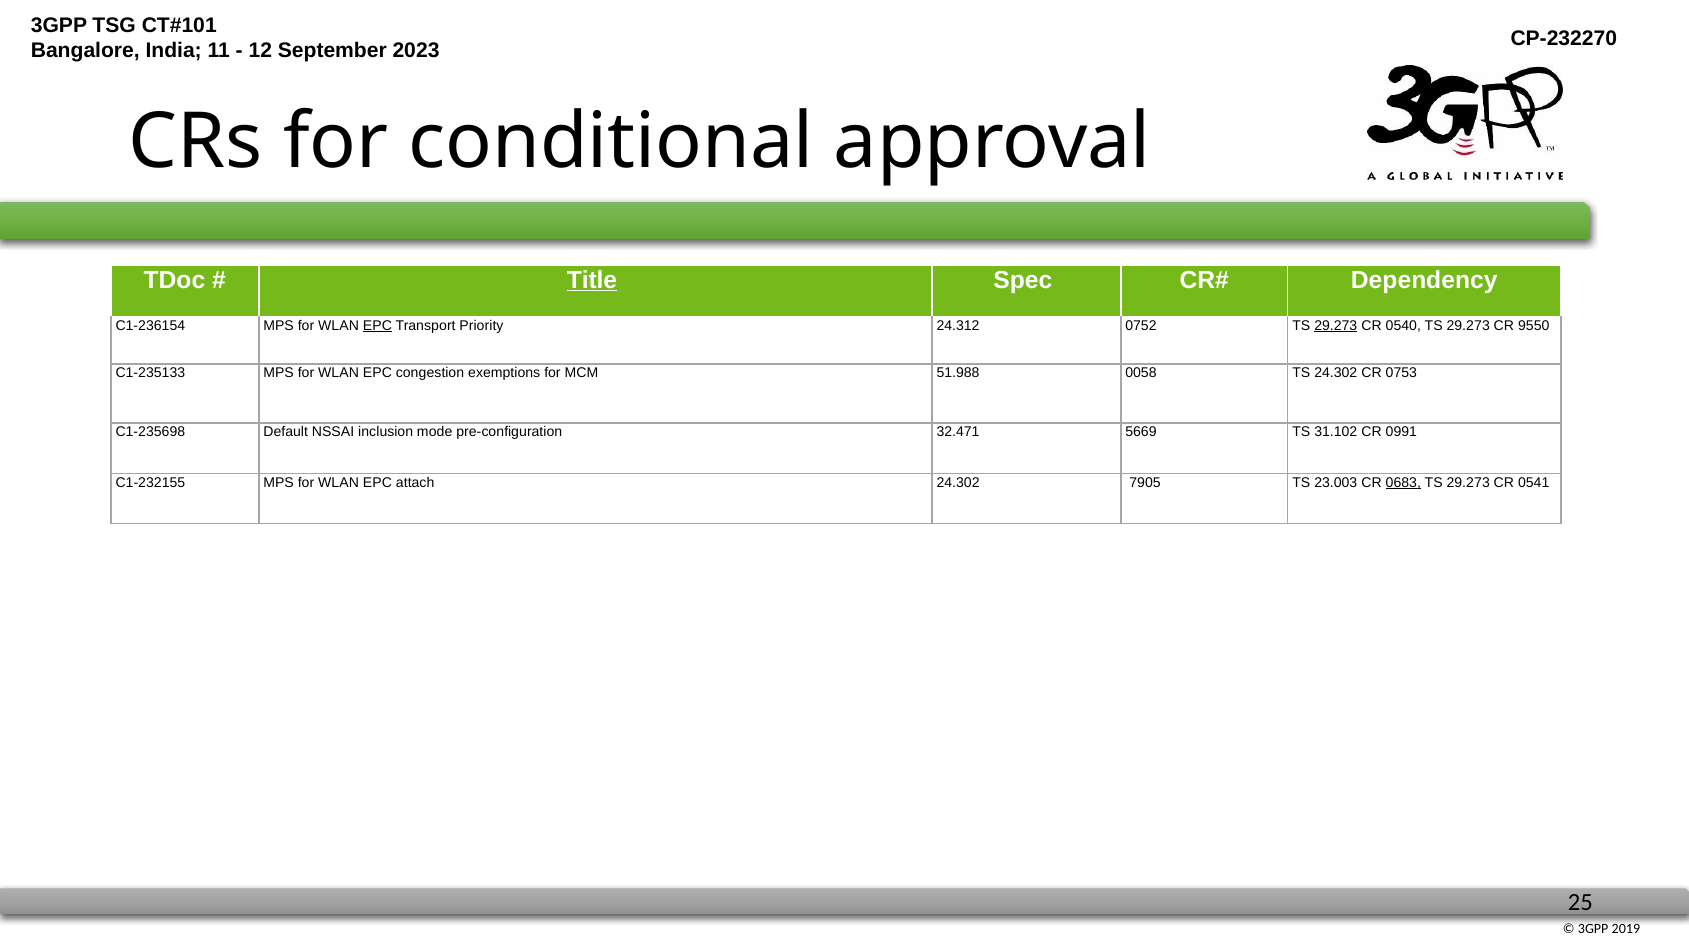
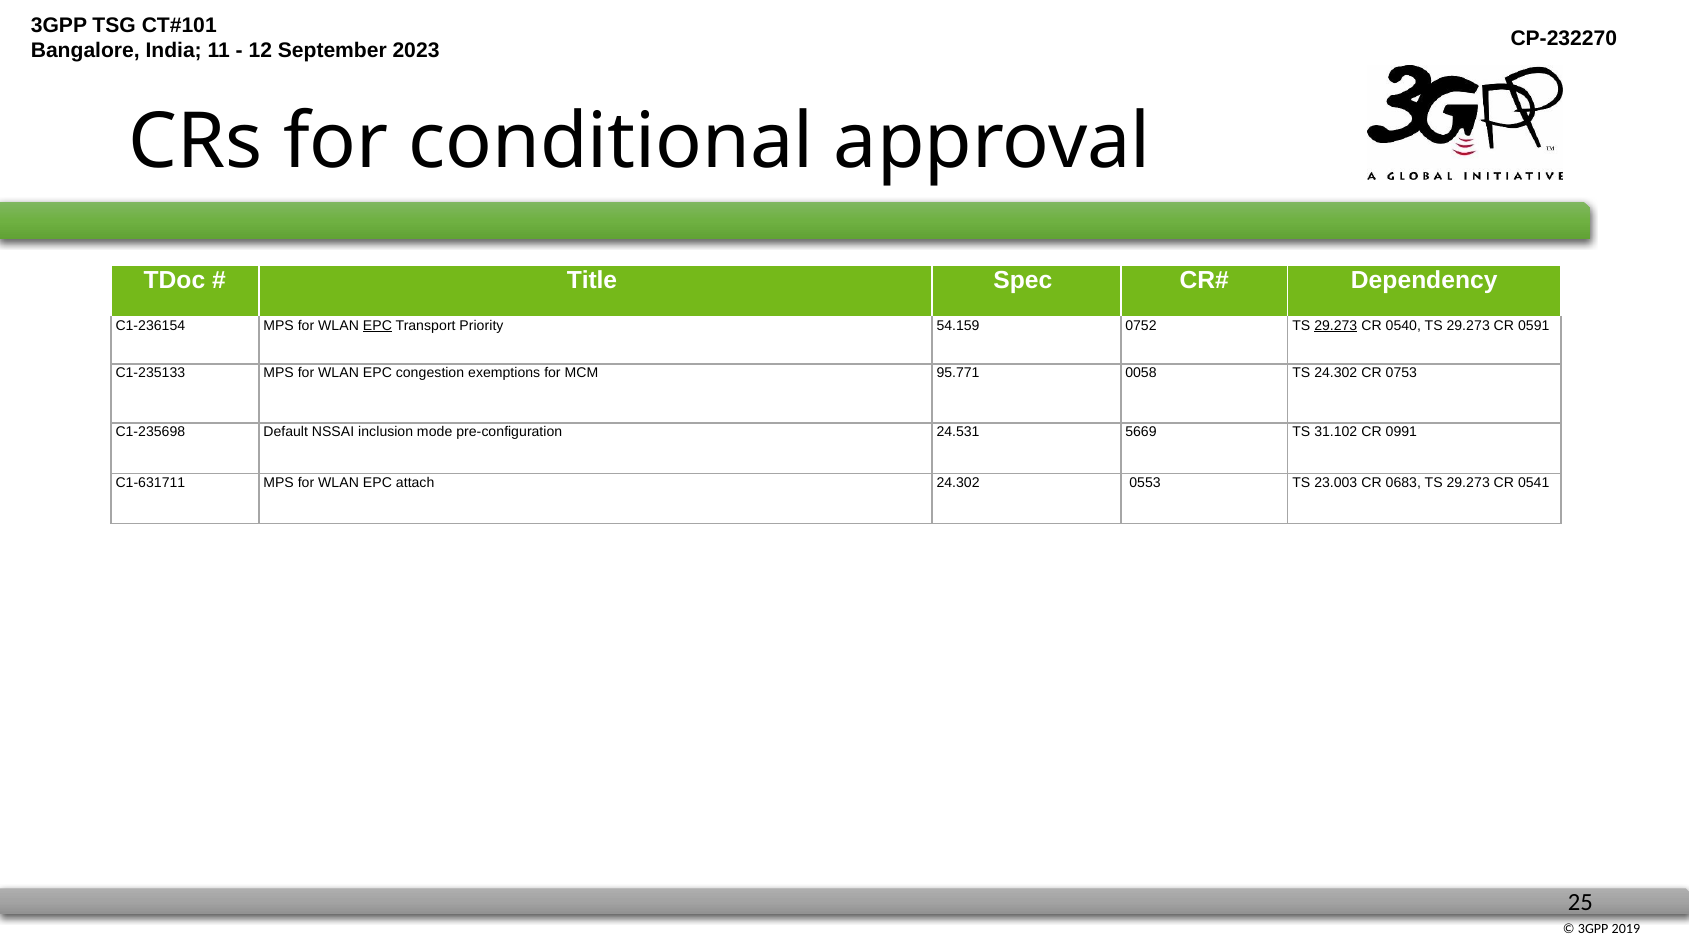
Title underline: present -> none
24.312: 24.312 -> 54.159
9550: 9550 -> 0591
51.988: 51.988 -> 95.771
32.471: 32.471 -> 24.531
C1-232155: C1-232155 -> C1-631711
7905: 7905 -> 0553
0683 underline: present -> none
